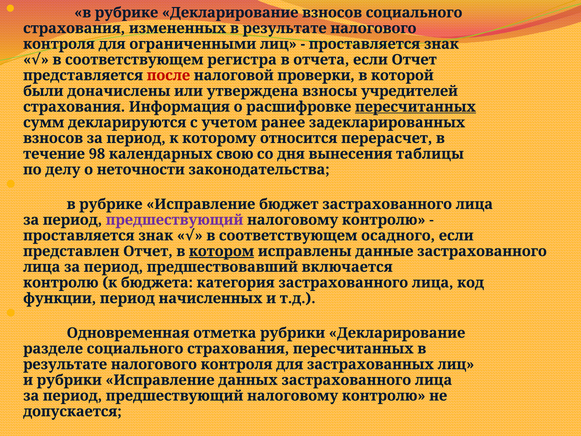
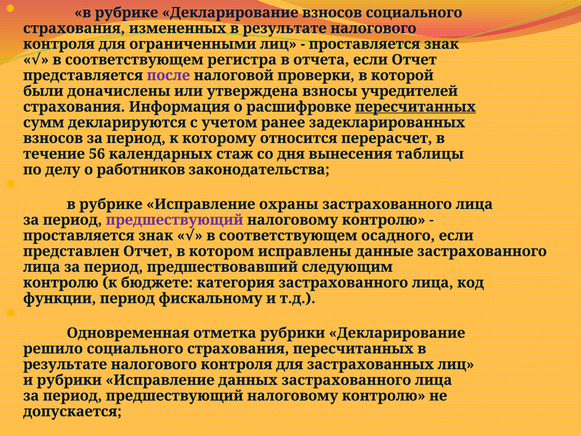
после colour: red -> purple
98: 98 -> 56
свою: свою -> стаж
неточности: неточности -> работников
бюджет: бюджет -> охраны
котором underline: present -> none
включается: включается -> следующим
бюджета: бюджета -> бюджете
начисленных: начисленных -> фискальному
разделе: разделе -> решило
